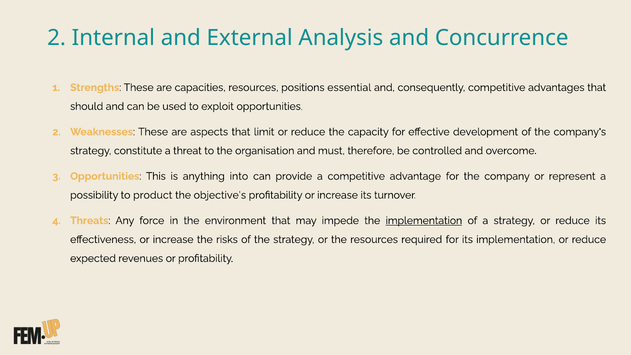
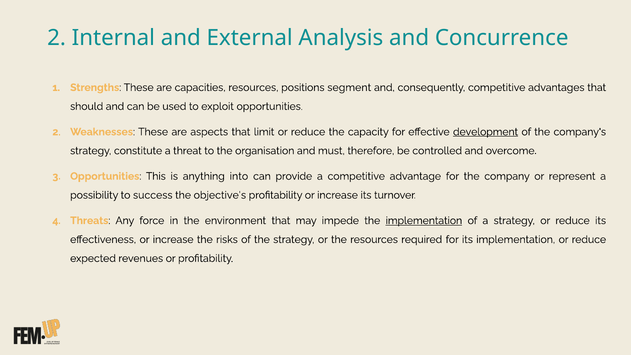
essential: essential -> segment
development underline: none -> present
product: product -> success
